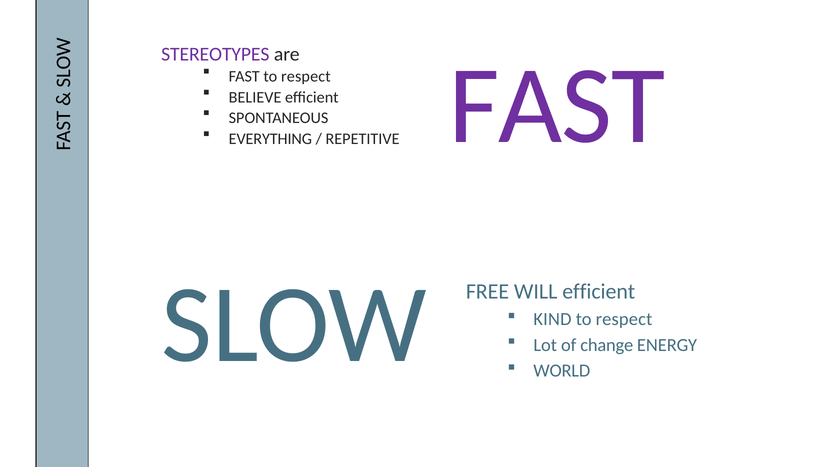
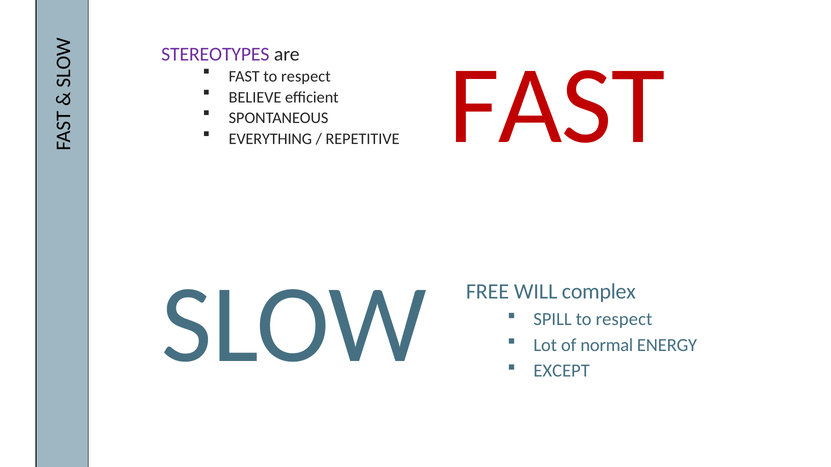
FAST at (557, 106) colour: purple -> red
WILL efficient: efficient -> complex
KIND: KIND -> SPILL
change: change -> normal
WORLD: WORLD -> EXCEPT
